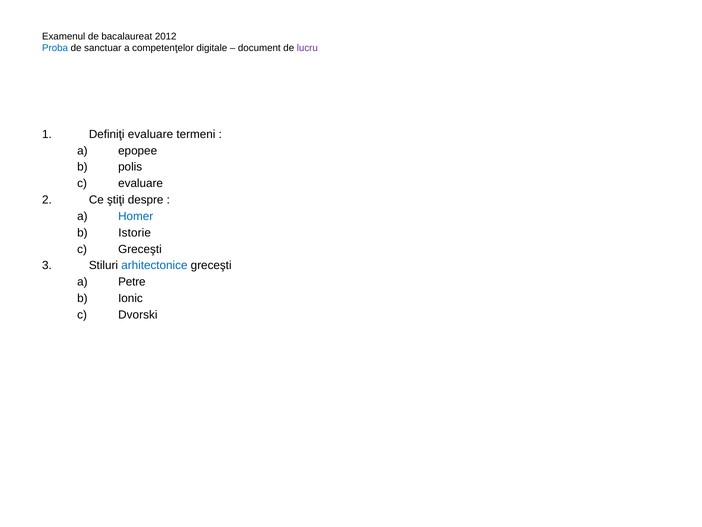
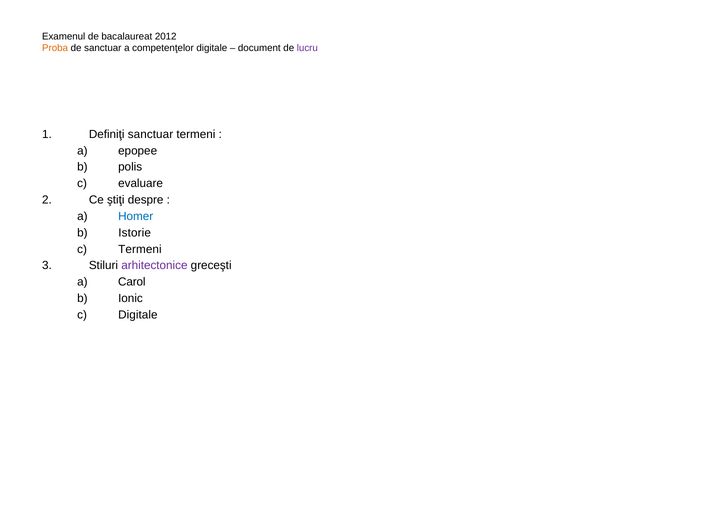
Proba colour: blue -> orange
Definiţi evaluare: evaluare -> sanctuar
Greceşti at (140, 249): Greceşti -> Termeni
arhitectonice colour: blue -> purple
Petre: Petre -> Carol
Dvorski at (138, 314): Dvorski -> Digitale
